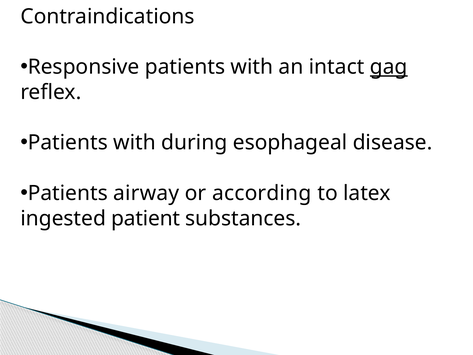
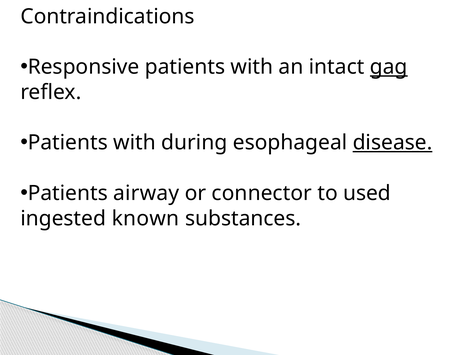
disease underline: none -> present
according: according -> connector
latex: latex -> used
patient: patient -> known
